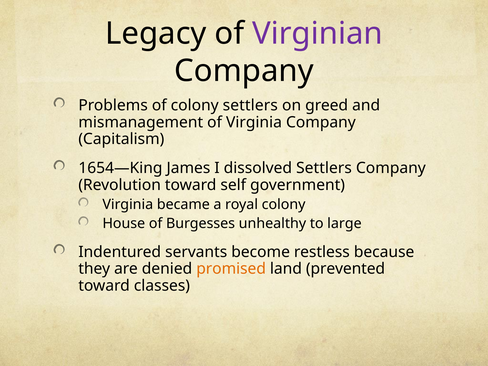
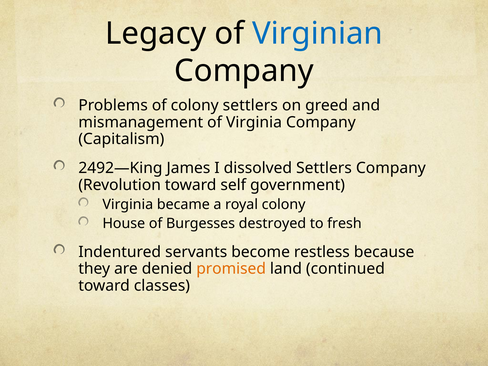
Virginian colour: purple -> blue
1654—King: 1654—King -> 2492—King
unhealthy: unhealthy -> destroyed
large: large -> fresh
prevented: prevented -> continued
